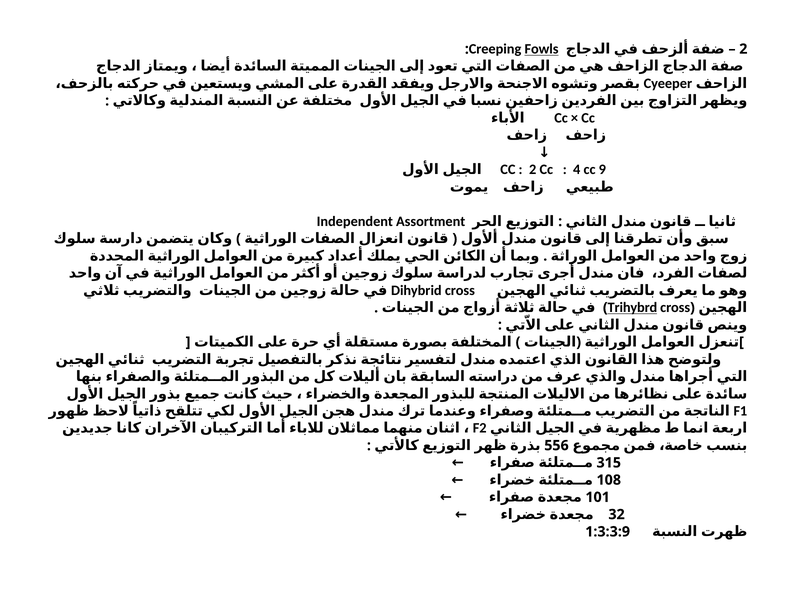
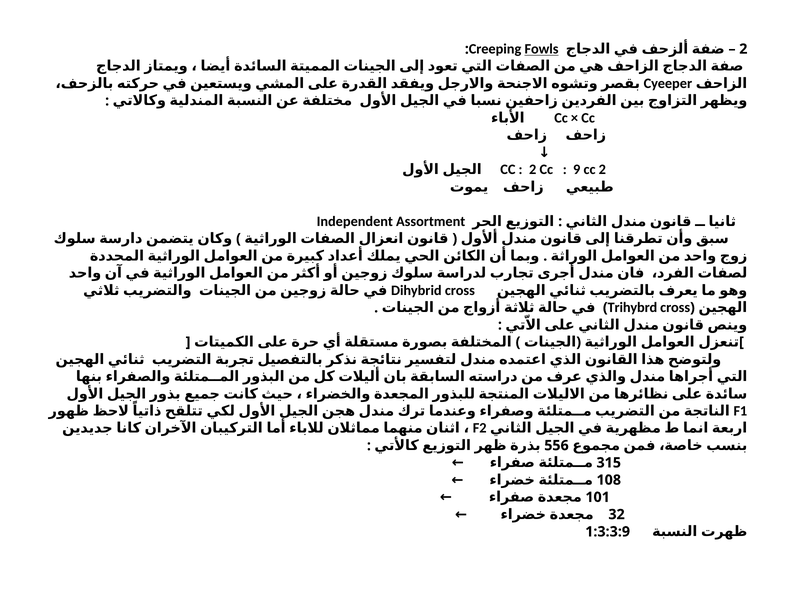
4: 4 -> 9
cc 9: 9 -> 2
Trihybrd underline: present -> none
